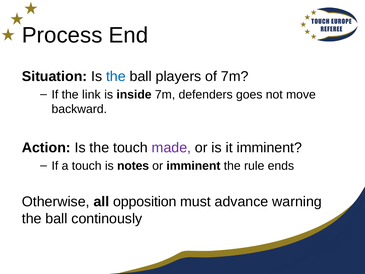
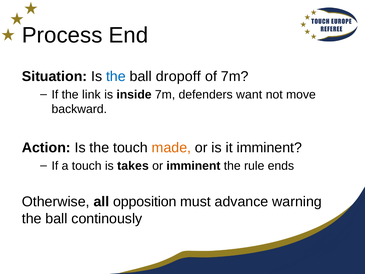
players: players -> dropoff
goes: goes -> want
made colour: purple -> orange
notes: notes -> takes
